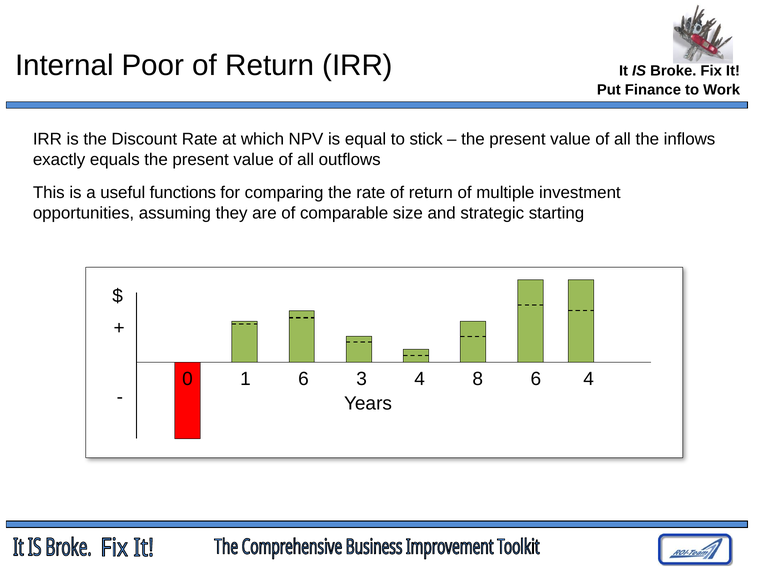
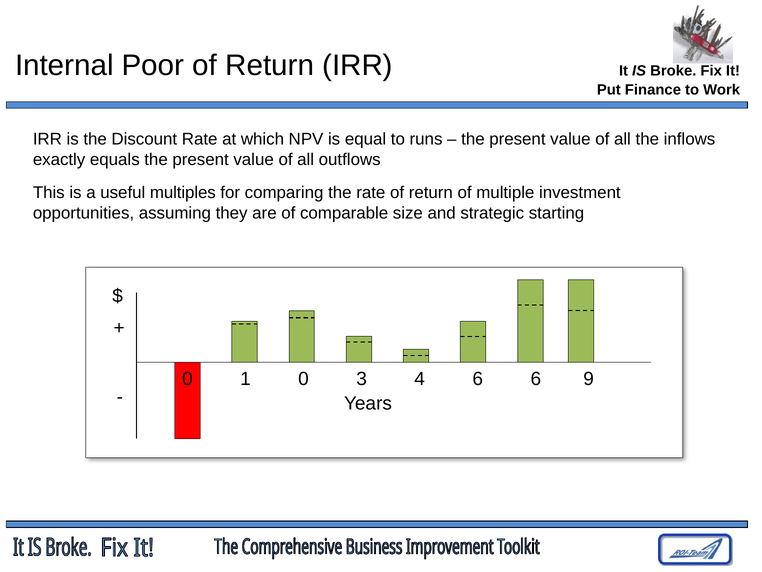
stick: stick -> runs
functions: functions -> multiples
1 6: 6 -> 0
4 8: 8 -> 6
6 4: 4 -> 9
